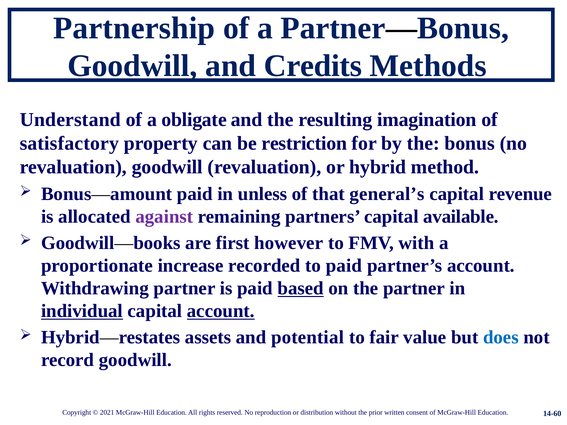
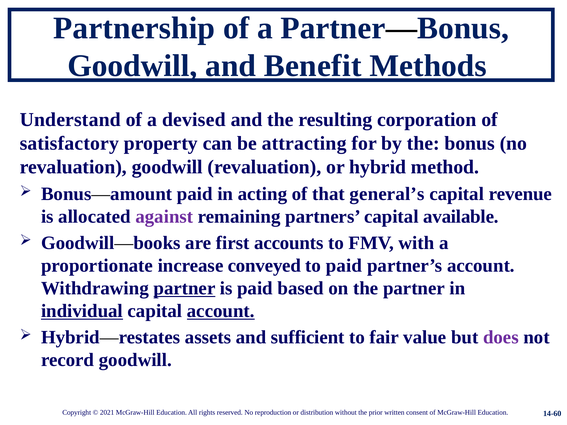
Credits: Credits -> Benefit
obligate: obligate -> devised
imagination: imagination -> corporation
restriction: restriction -> attracting
unless: unless -> acting
however: however -> accounts
recorded: recorded -> conveyed
partner at (184, 288) underline: none -> present
based underline: present -> none
potential: potential -> sufficient
does colour: blue -> purple
